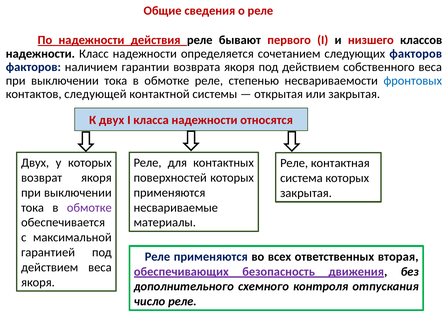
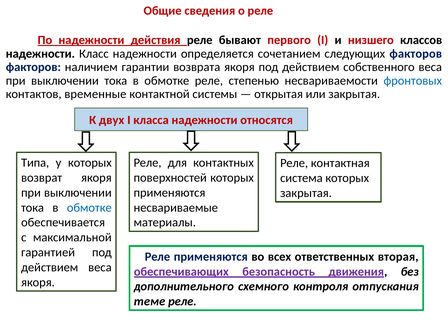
следующей: следующей -> временные
Двух at (35, 163): Двух -> Типа
обмотке at (89, 208) colour: purple -> blue
число: число -> теме
